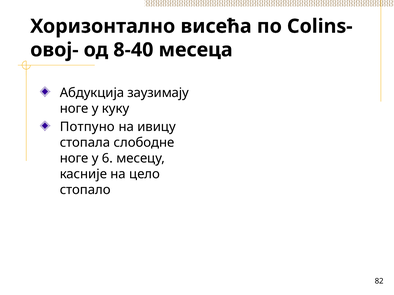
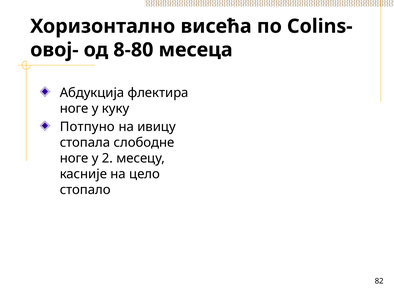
8-40: 8-40 -> 8-80
заузимају: заузимају -> флектира
6: 6 -> 2
